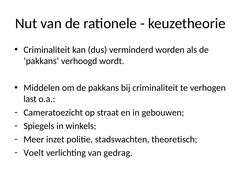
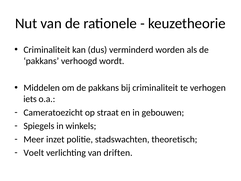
last: last -> iets
gedrag: gedrag -> driften
